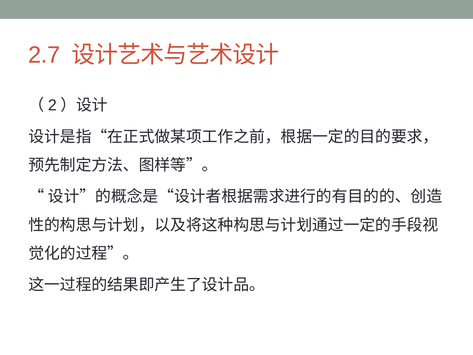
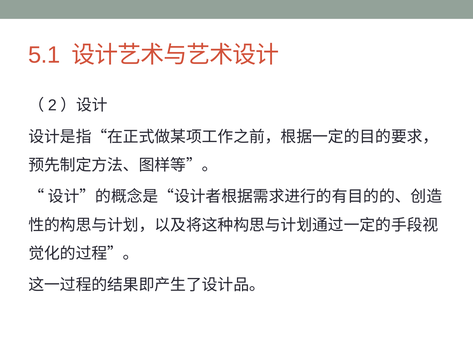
2.7: 2.7 -> 5.1
